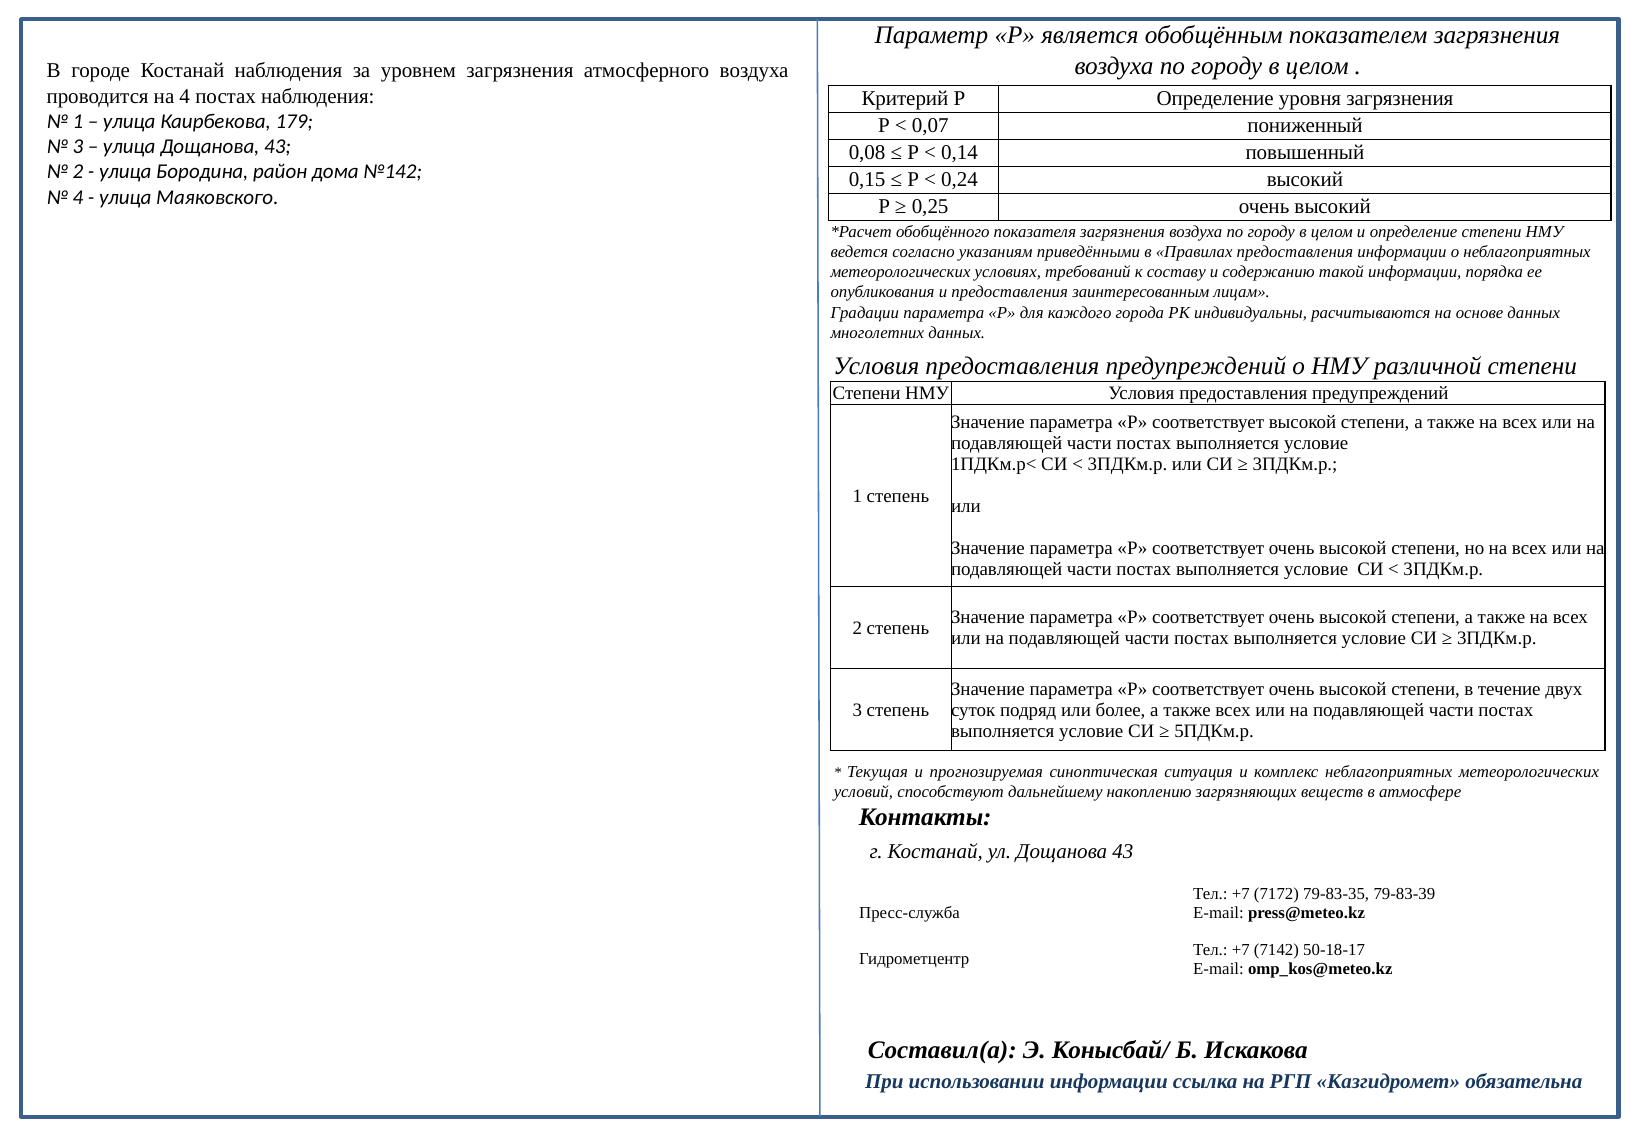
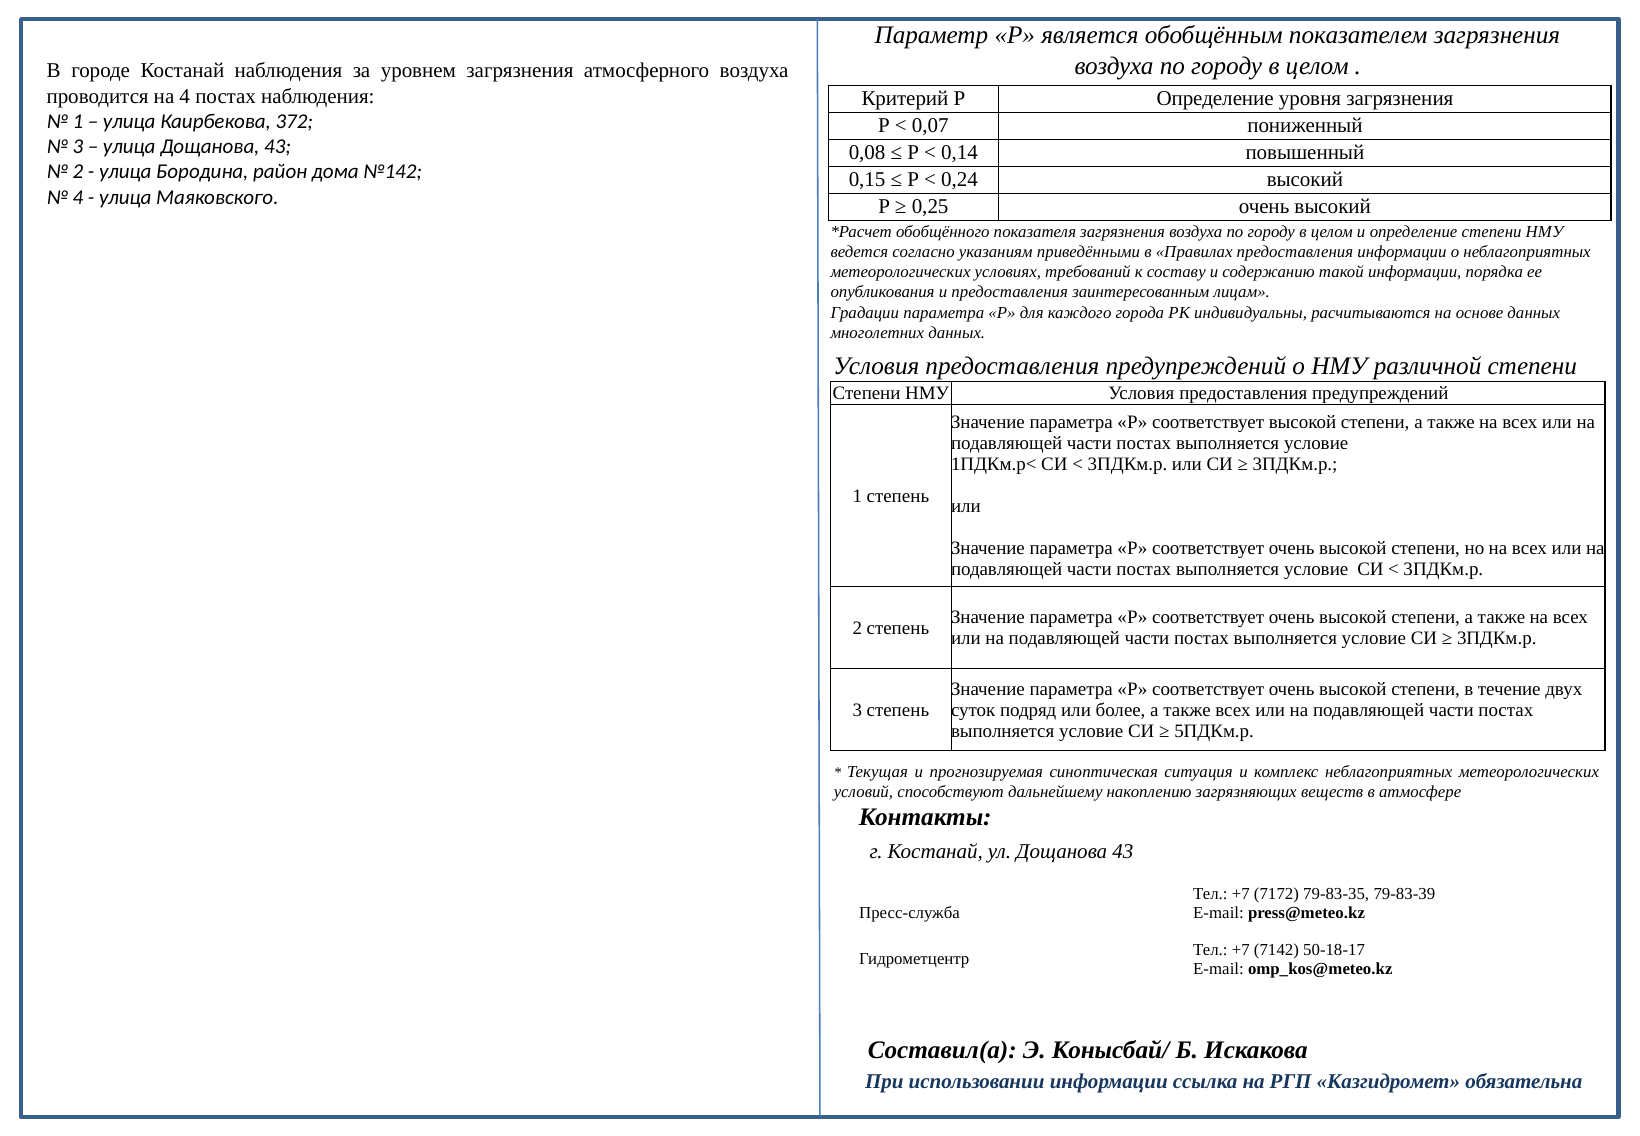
179: 179 -> 372
